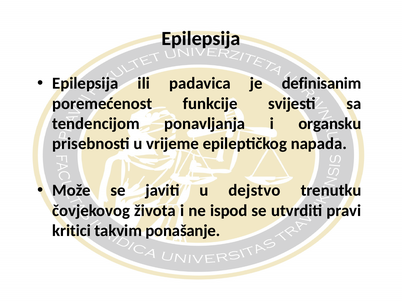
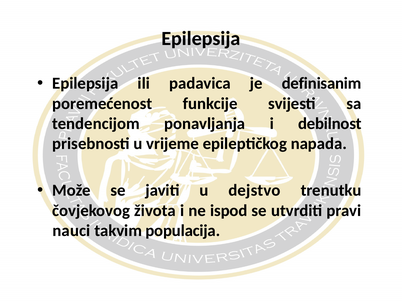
organsku: organsku -> debilnost
kritici: kritici -> nauci
ponašanje: ponašanje -> populacija
